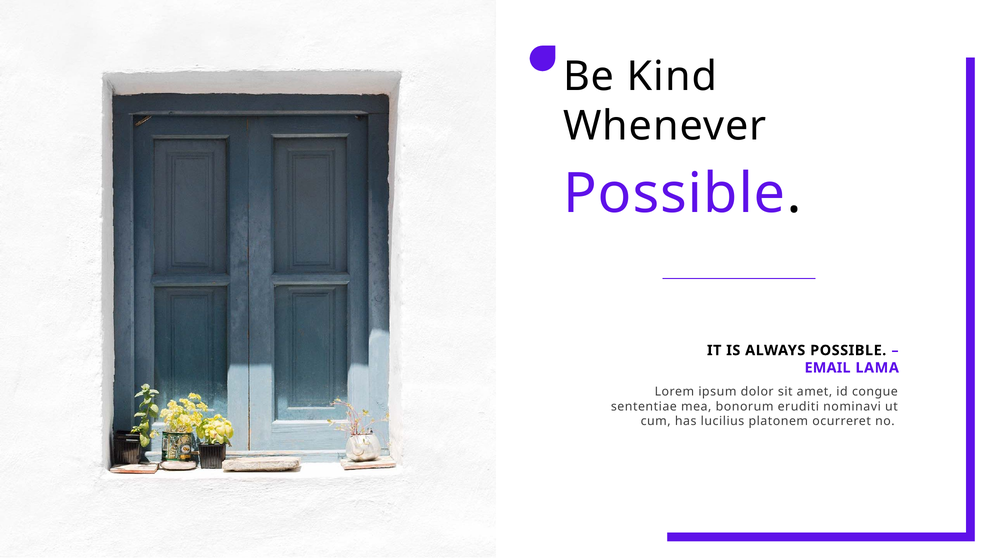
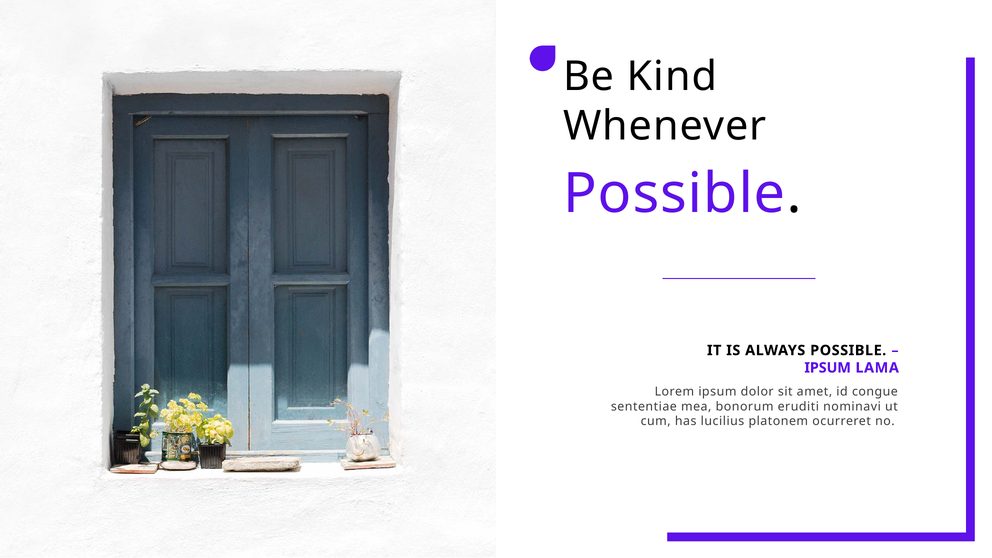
EMAIL at (828, 368): EMAIL -> IPSUM
